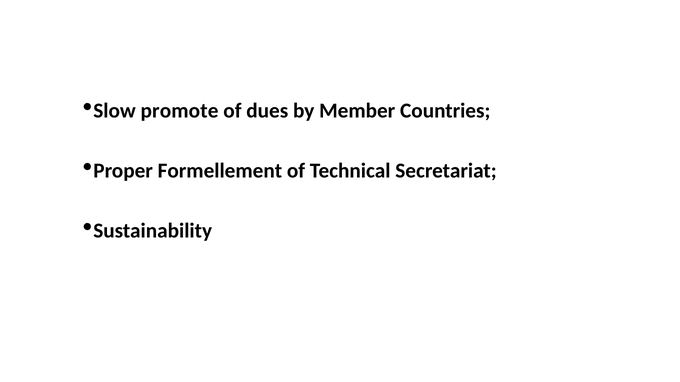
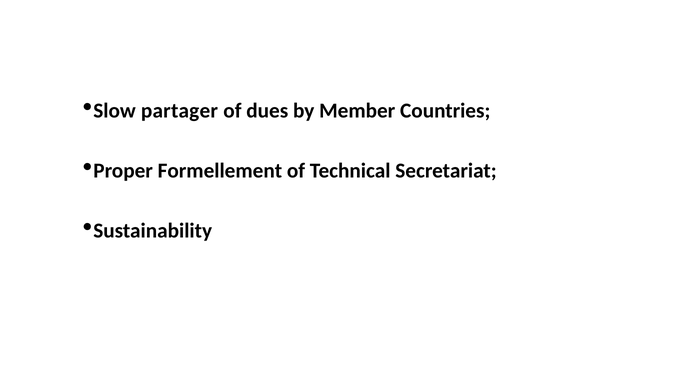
promote: promote -> partager
